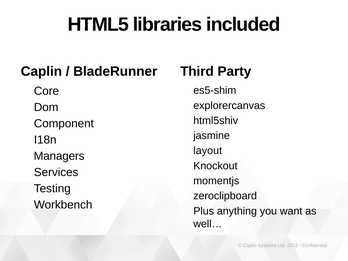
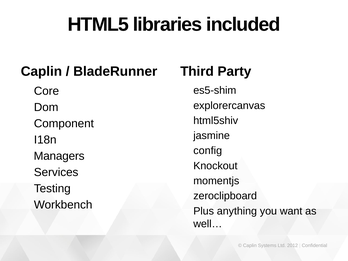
layout: layout -> config
